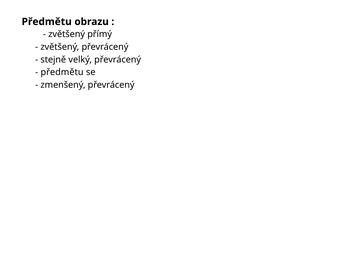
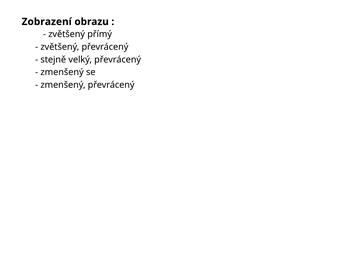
Předmětu at (47, 22): Předmětu -> Zobrazení
předmětu at (62, 72): předmětu -> zmenšený
